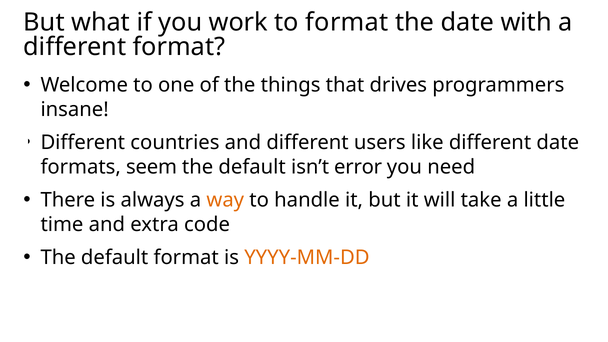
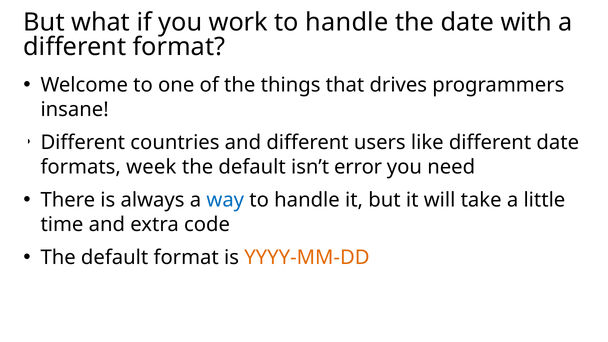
format at (347, 22): format -> handle
seem: seem -> week
way colour: orange -> blue
